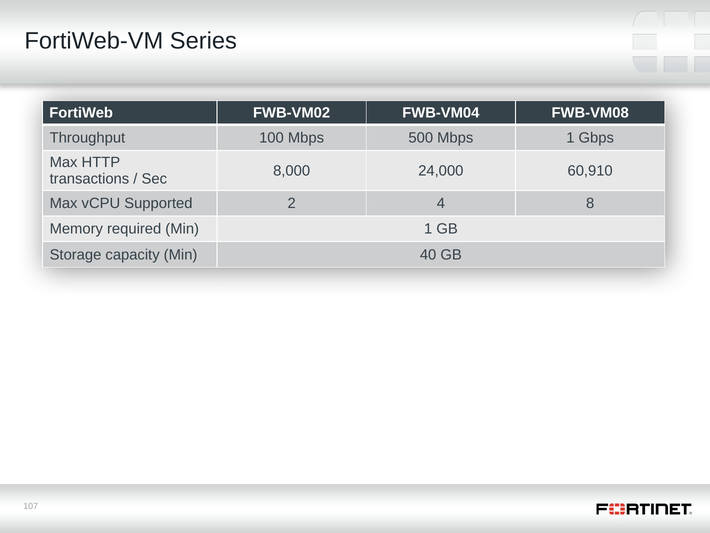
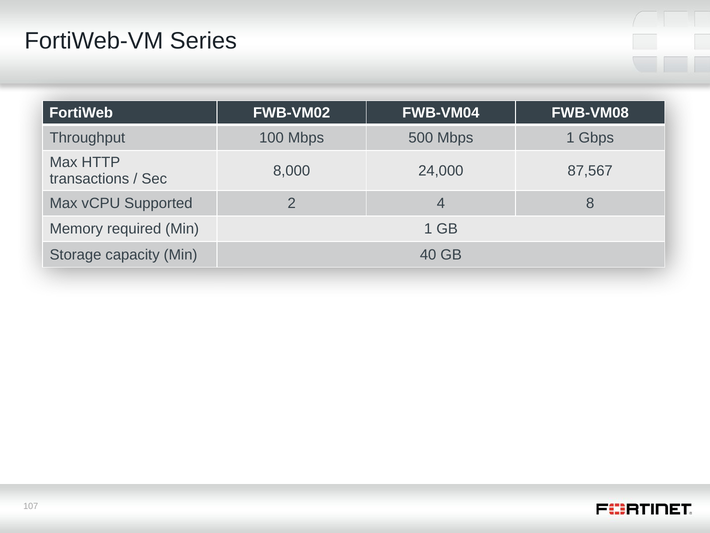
60,910: 60,910 -> 87,567
